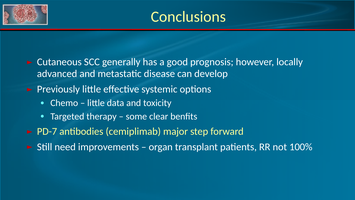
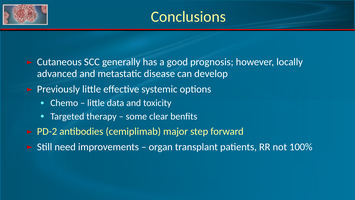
PD-7: PD-7 -> PD-2
